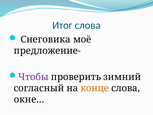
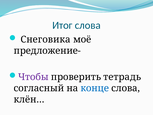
зимний: зимний -> тетрадь
конце colour: orange -> blue
окне…: окне… -> клён…
